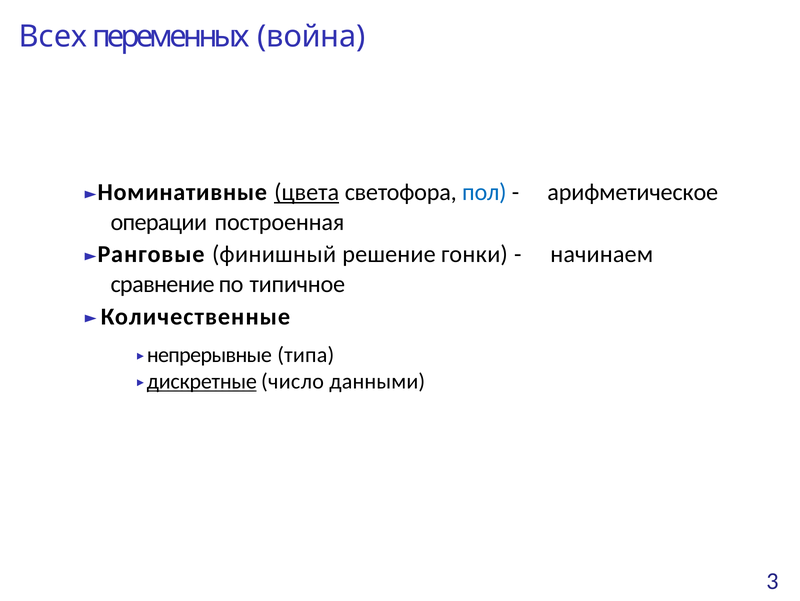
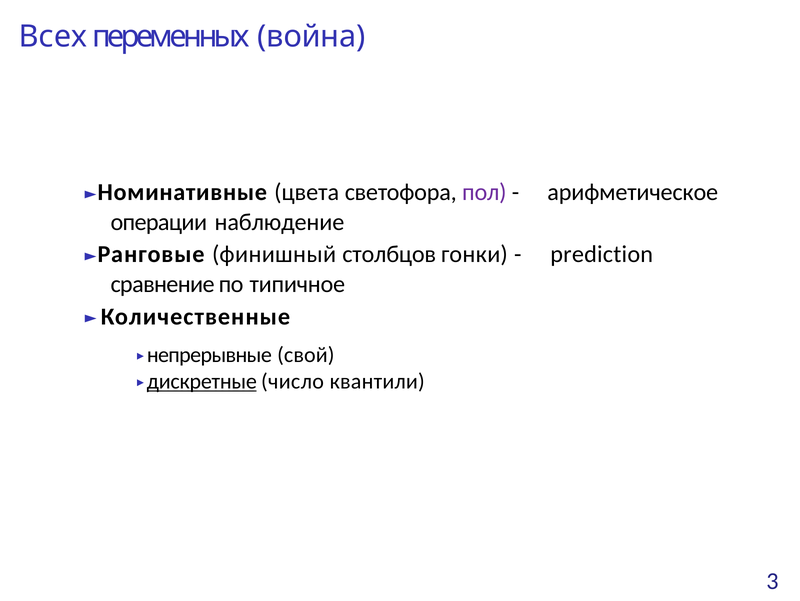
цвета underline: present -> none
пол colour: blue -> purple
построенная: построенная -> наблюдение
решение: решение -> столбцов
начинаем: начинаем -> prediction
типа: типа -> свой
данными: данными -> квантили
